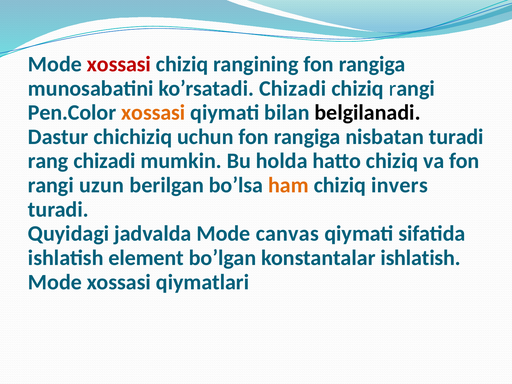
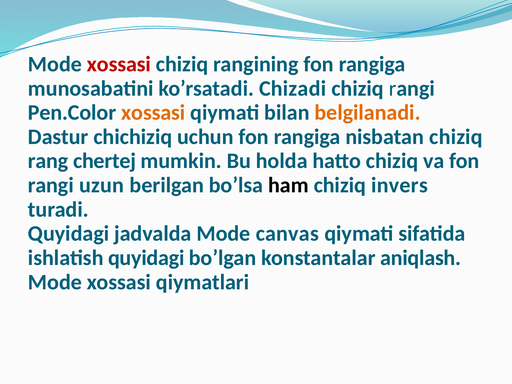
belgilanadi colour: black -> orange
nisbatan turadi: turadi -> chiziq
rang chizadi: chizadi -> chertej
ham colour: orange -> black
ishlatish element: element -> quyidagi
konstantalar ishlatish: ishlatish -> aniqlash
